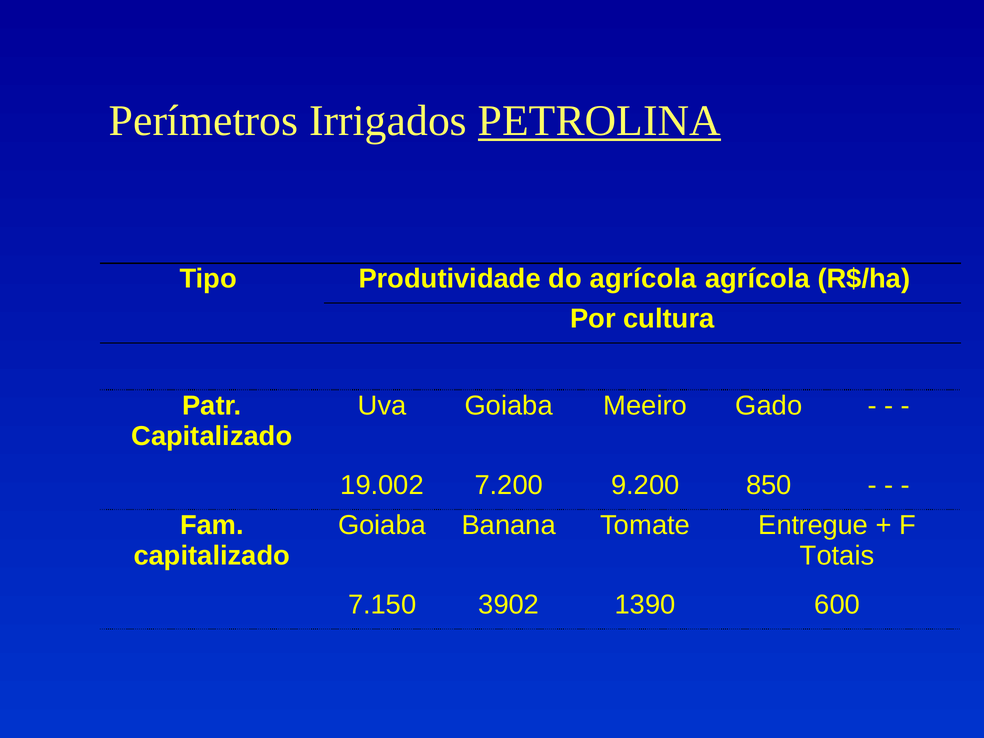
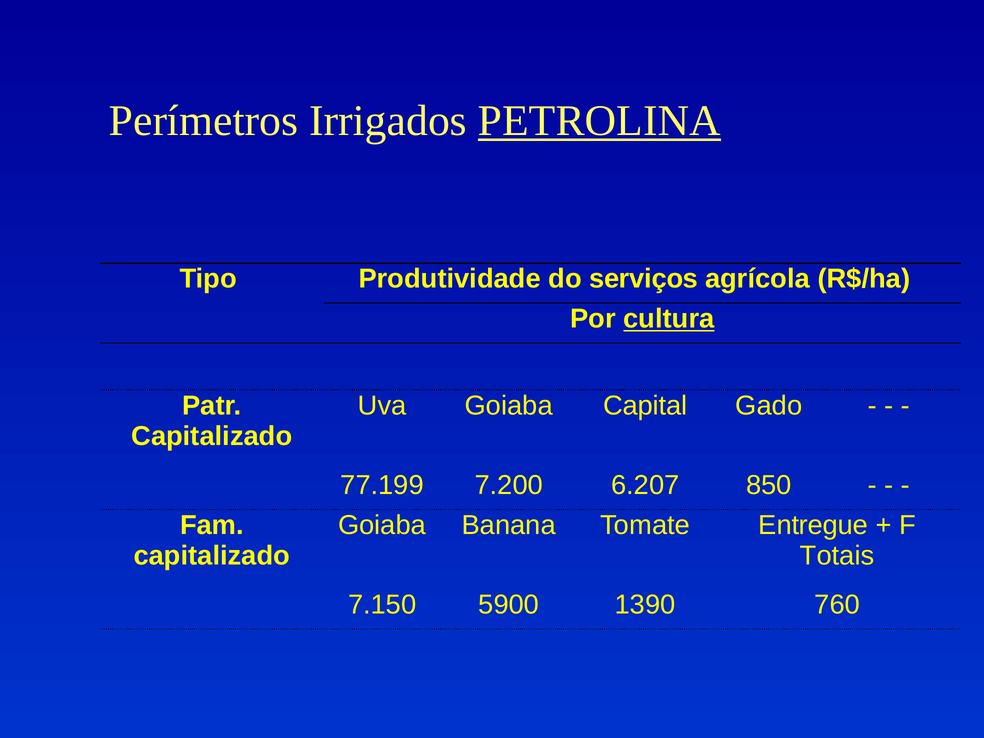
do agrícola: agrícola -> serviços
cultura underline: none -> present
Meeiro: Meeiro -> Capital
19.002: 19.002 -> 77.199
9.200: 9.200 -> 6.207
3902: 3902 -> 5900
600: 600 -> 760
